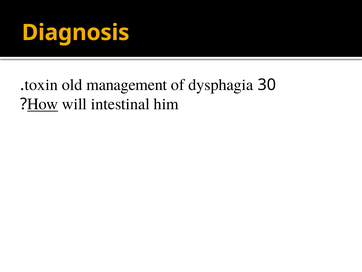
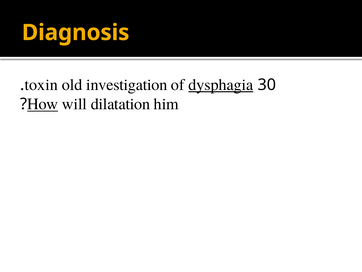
management: management -> investigation
dysphagia underline: none -> present
intestinal: intestinal -> dilatation
